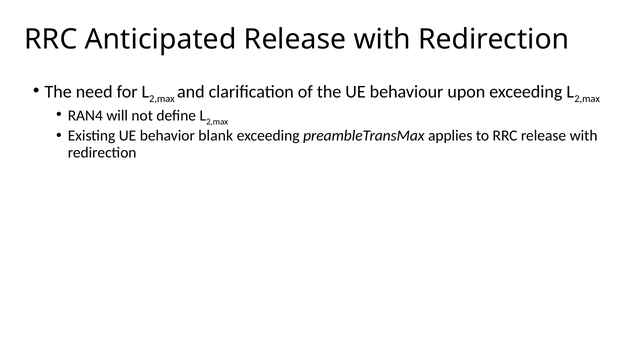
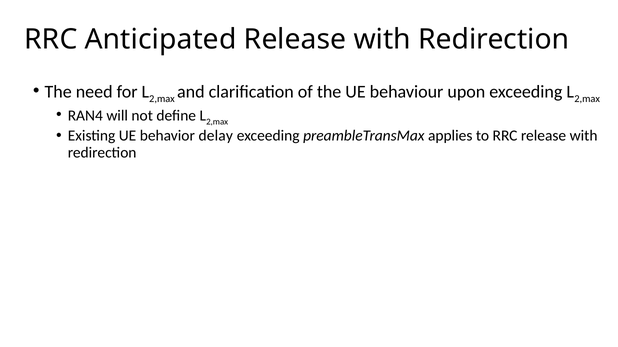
blank: blank -> delay
